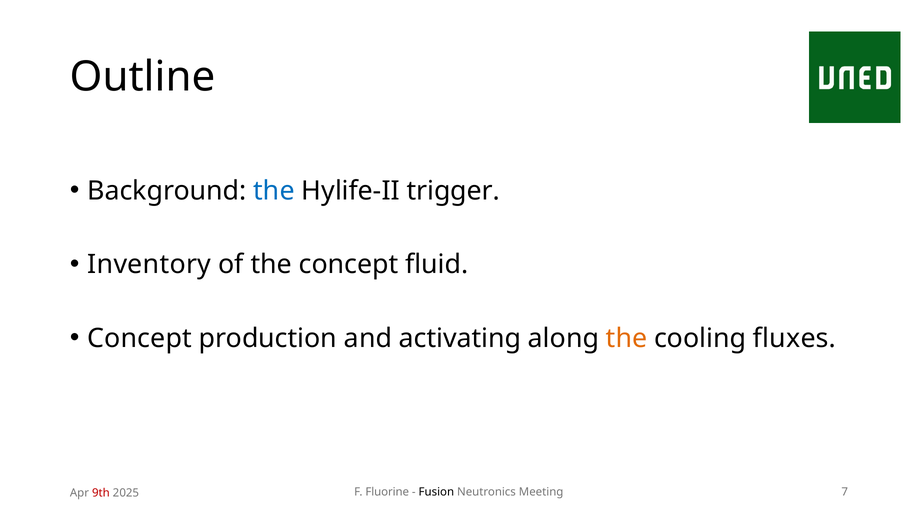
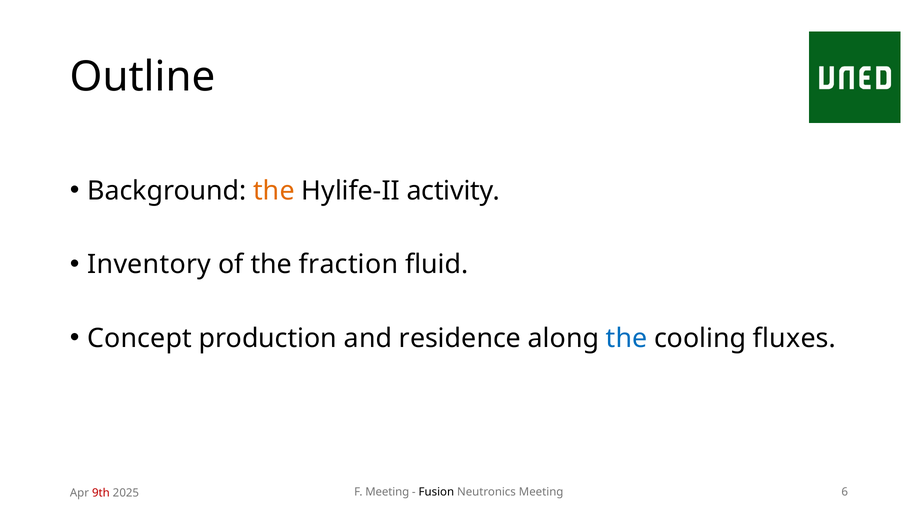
the at (274, 191) colour: blue -> orange
trigger: trigger -> activity
the concept: concept -> fraction
activating: activating -> residence
the at (627, 339) colour: orange -> blue
F Fluorine: Fluorine -> Meeting
7: 7 -> 6
